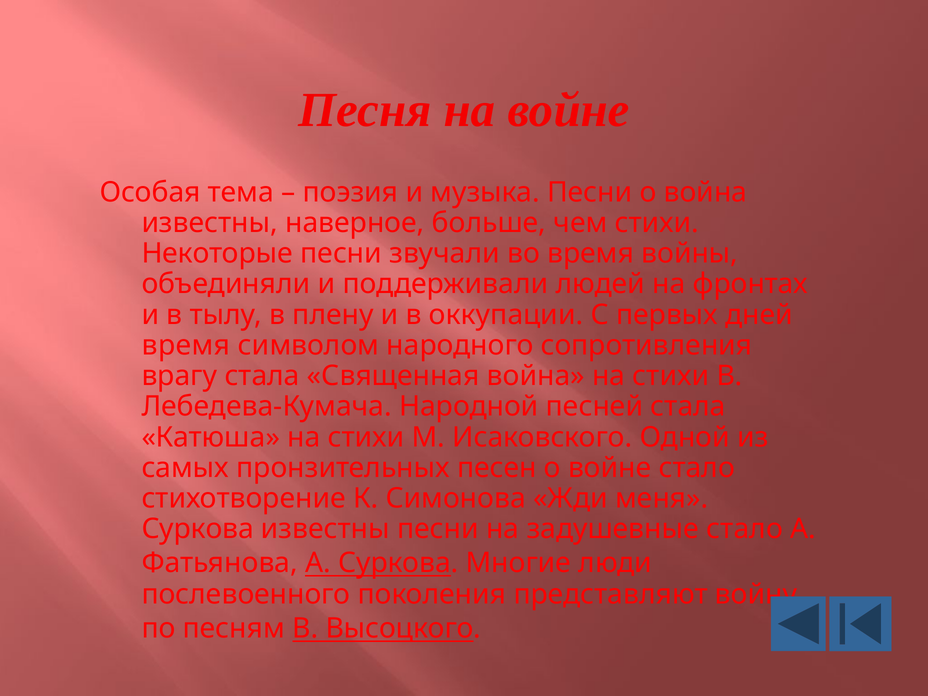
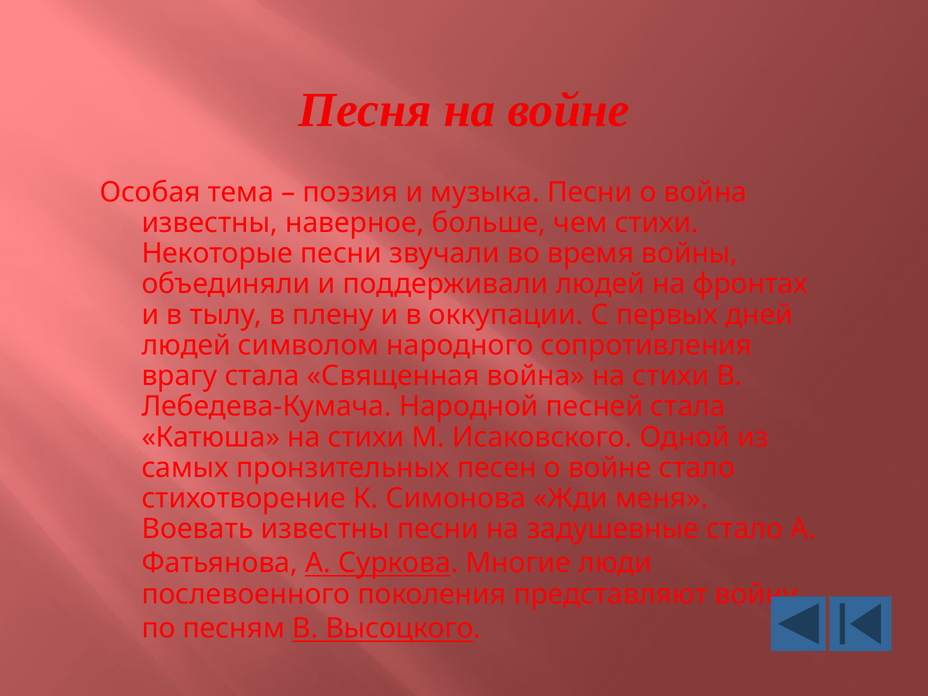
время at (186, 345): время -> людей
Суркова at (198, 529): Суркова -> Воевать
